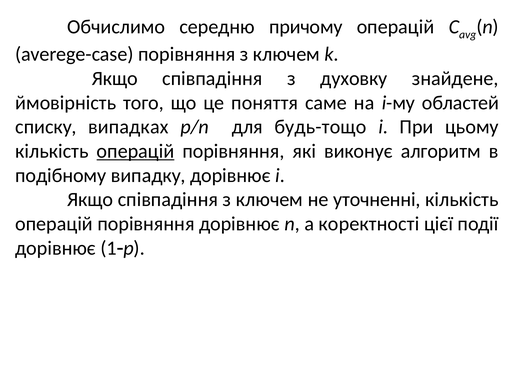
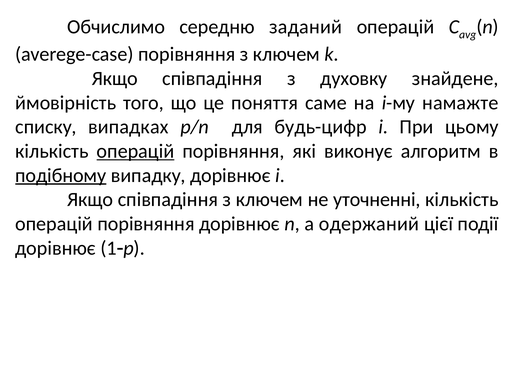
причому: причому -> заданий
областей: областей -> намажте
будь-тощо: будь-тощо -> будь-цифр
подібному underline: none -> present
коректності: коректності -> одержаний
